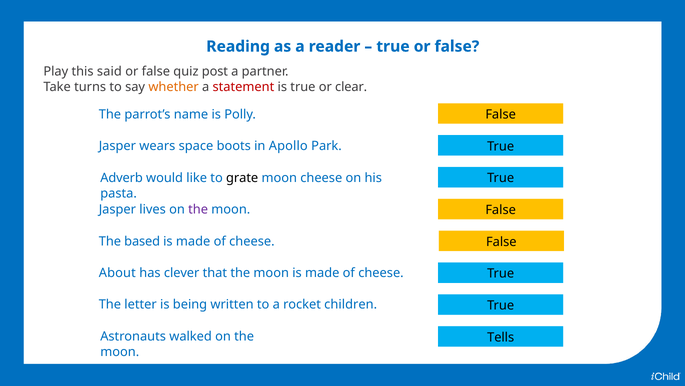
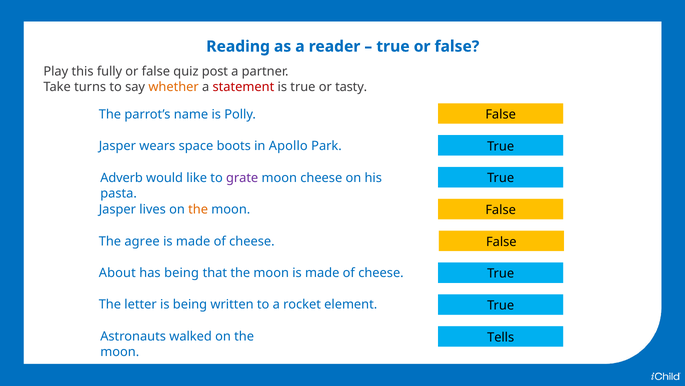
said: said -> fully
clear: clear -> tasty
grate colour: black -> purple
the at (198, 209) colour: purple -> orange
based: based -> agree
has clever: clever -> being
children: children -> element
